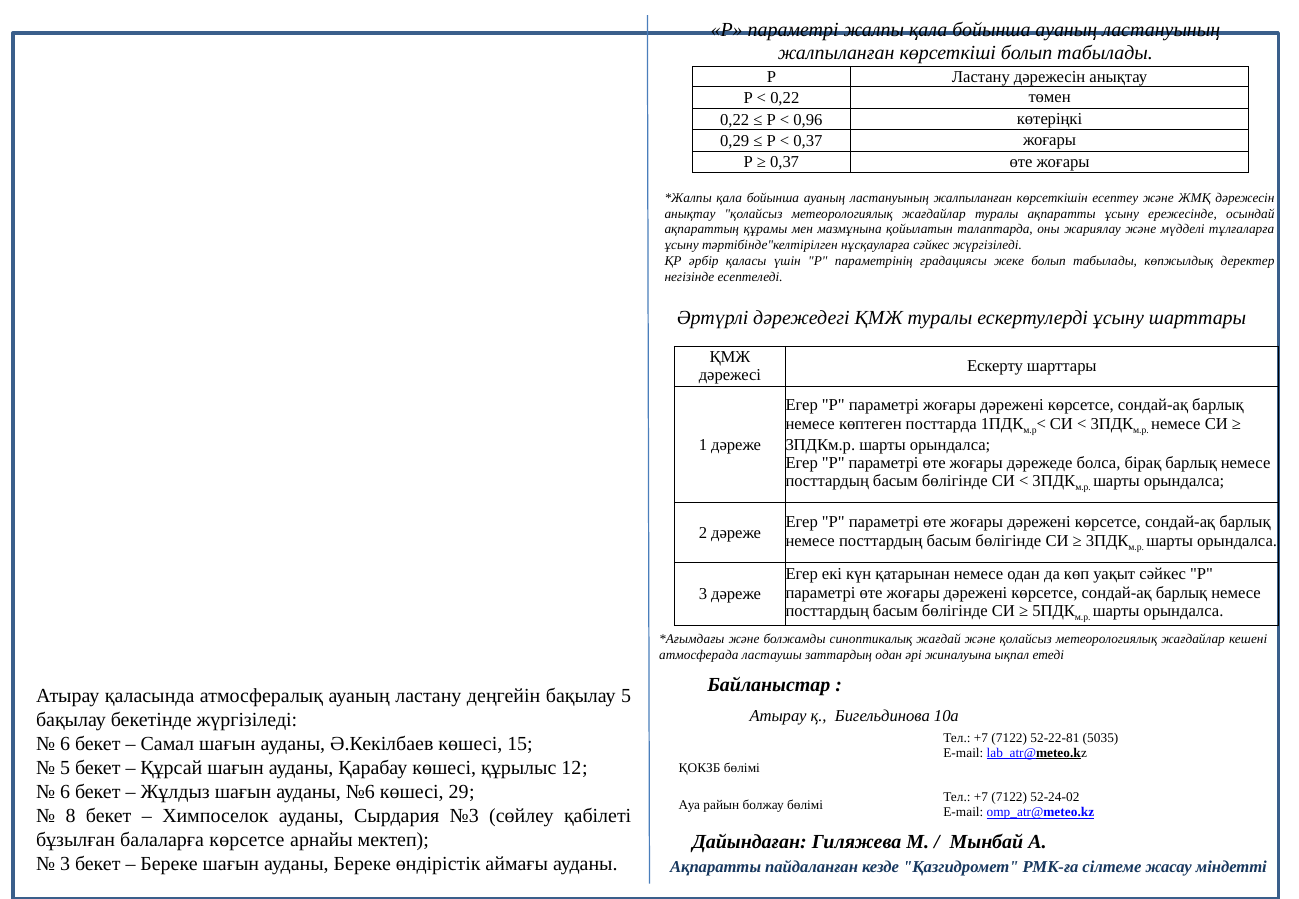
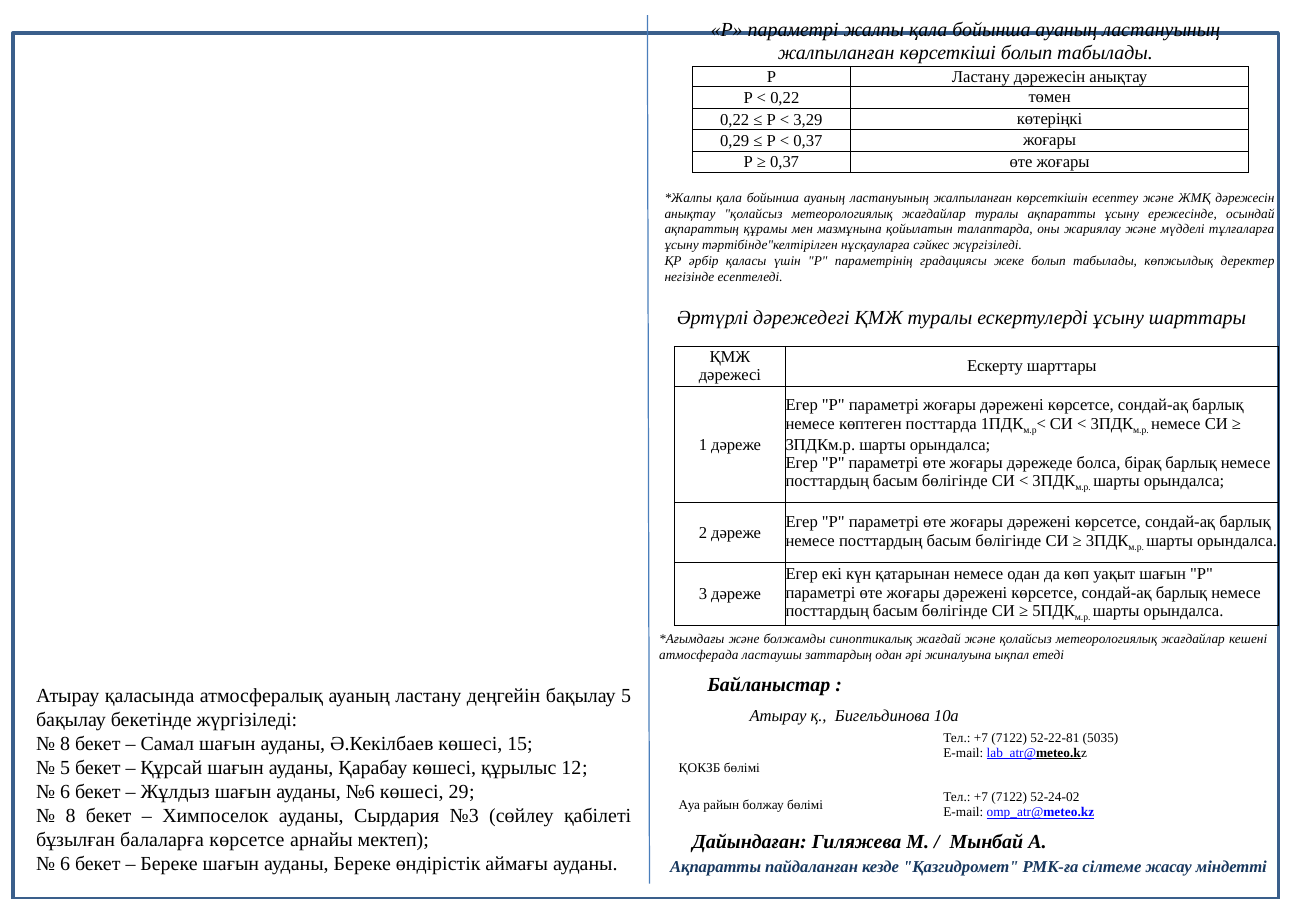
0,96: 0,96 -> 3,29
уақыт сәйкес: сәйкес -> шағын
6 at (65, 744): 6 -> 8
3 at (65, 864): 3 -> 6
